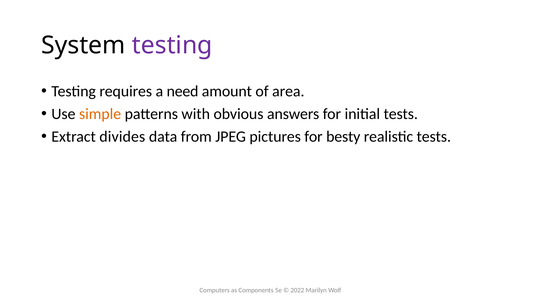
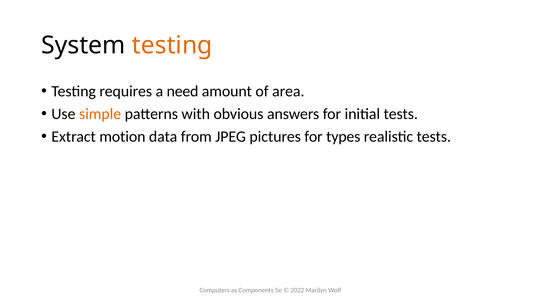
testing at (172, 45) colour: purple -> orange
divides: divides -> motion
besty: besty -> types
